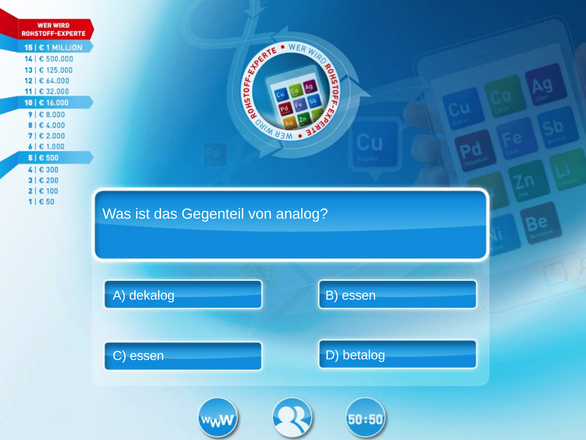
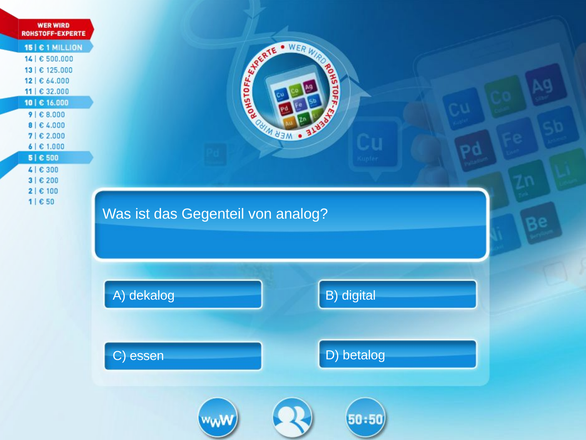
B essen: essen -> digital
